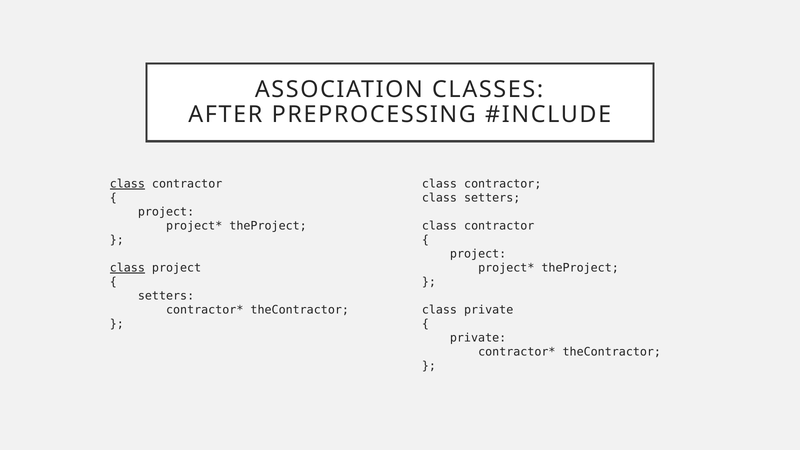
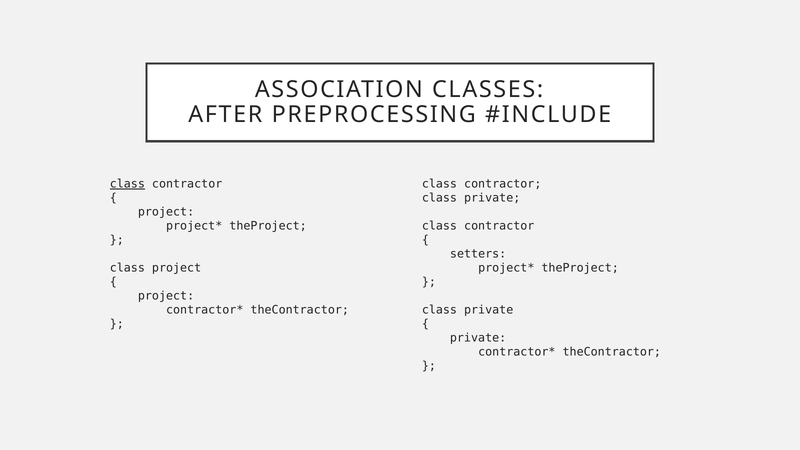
setters at (492, 198): setters -> private
project at (478, 254): project -> setters
class at (127, 268) underline: present -> none
setters at (166, 296): setters -> project
